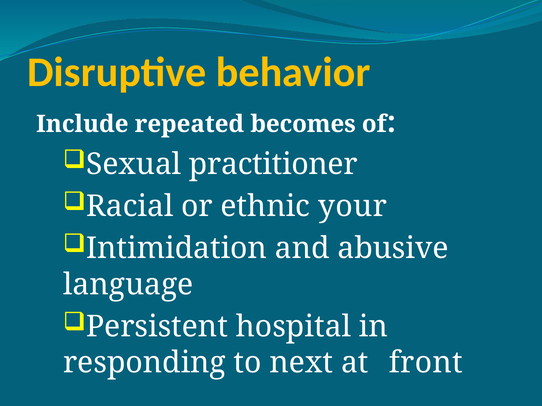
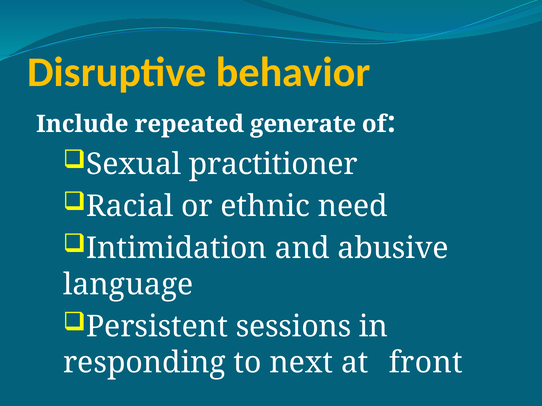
becomes: becomes -> generate
your: your -> need
hospital: hospital -> sessions
